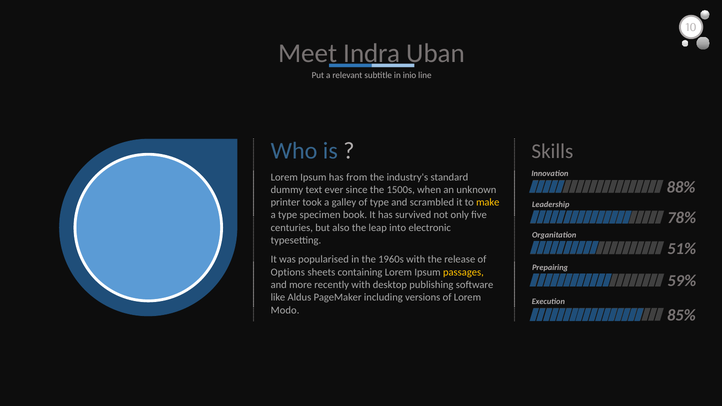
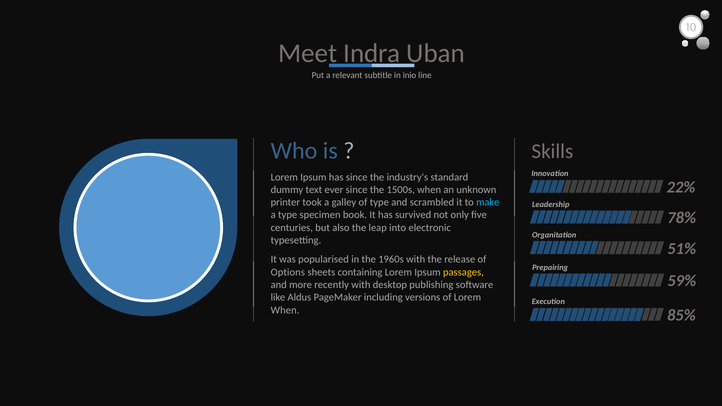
has from: from -> since
88%: 88% -> 22%
make colour: yellow -> light blue
Modo at (285, 310): Modo -> When
